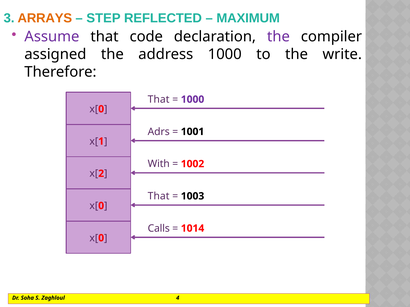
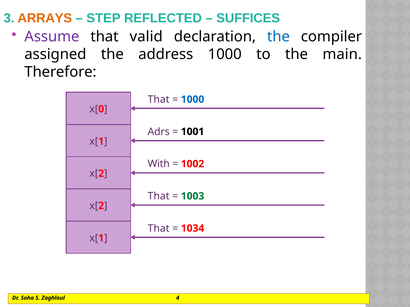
MAXIMUM: MAXIMUM -> SUFFICES
code: code -> valid
the at (278, 37) colour: purple -> blue
write: write -> main
1000 at (193, 100) colour: purple -> blue
1003 colour: black -> green
0 at (101, 206): 0 -> 2
Calls at (159, 229): Calls -> That
1014: 1014 -> 1034
0 at (101, 238): 0 -> 1
